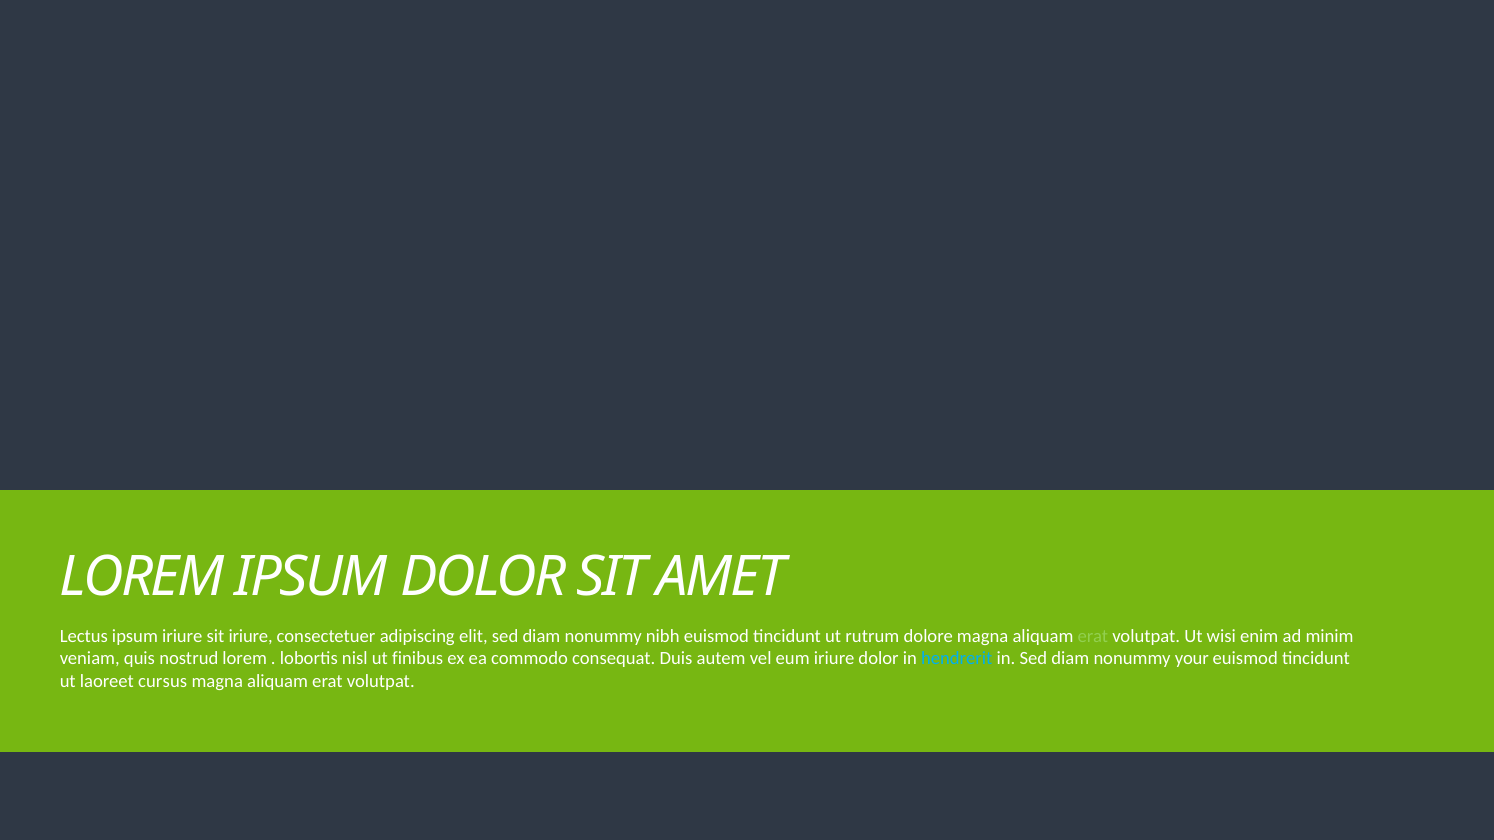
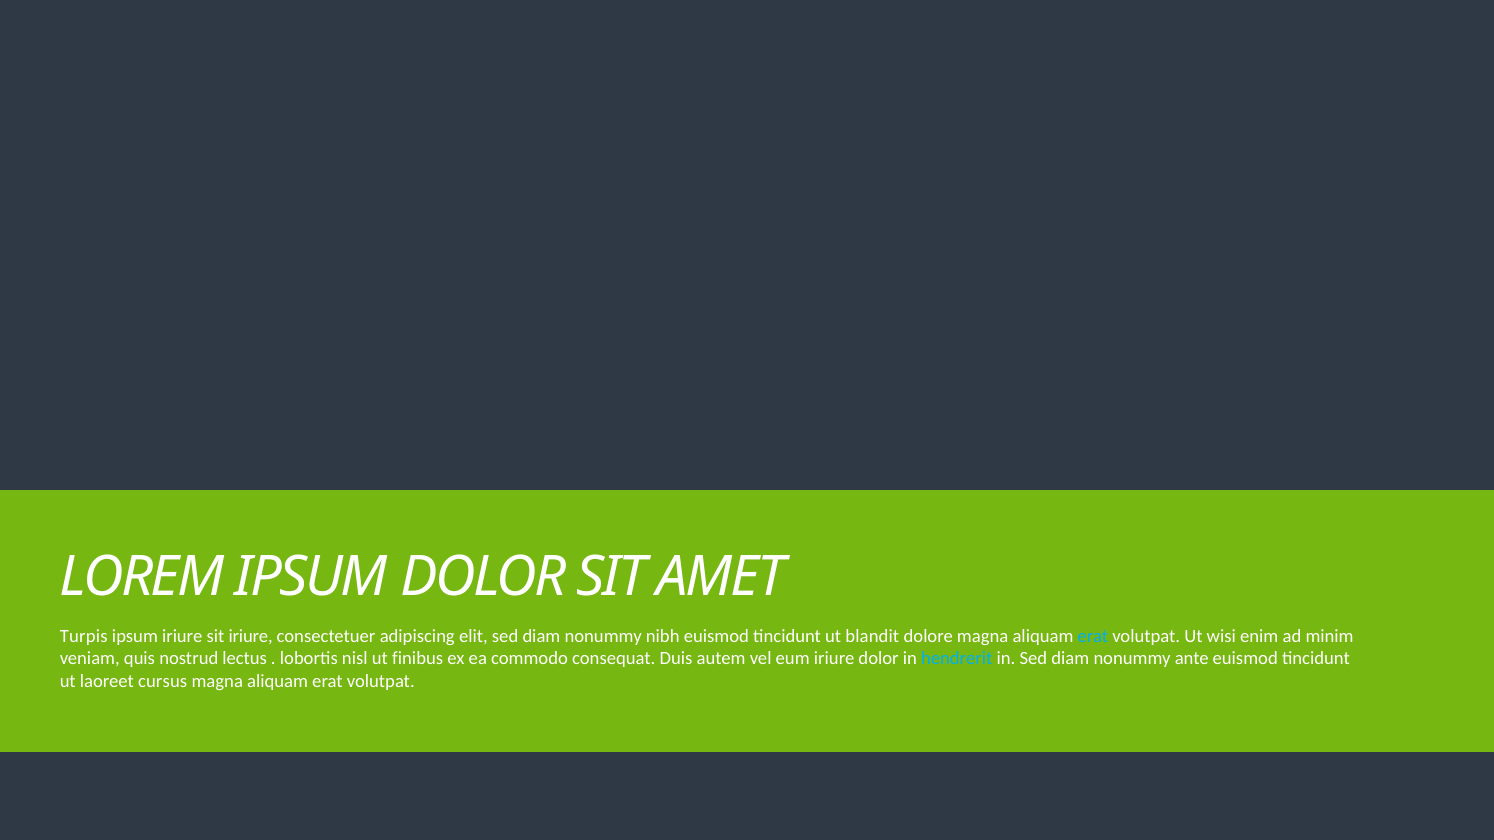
Lectus: Lectus -> Turpis
rutrum: rutrum -> blandit
erat at (1093, 637) colour: light green -> light blue
nostrud lorem: lorem -> lectus
your: your -> ante
